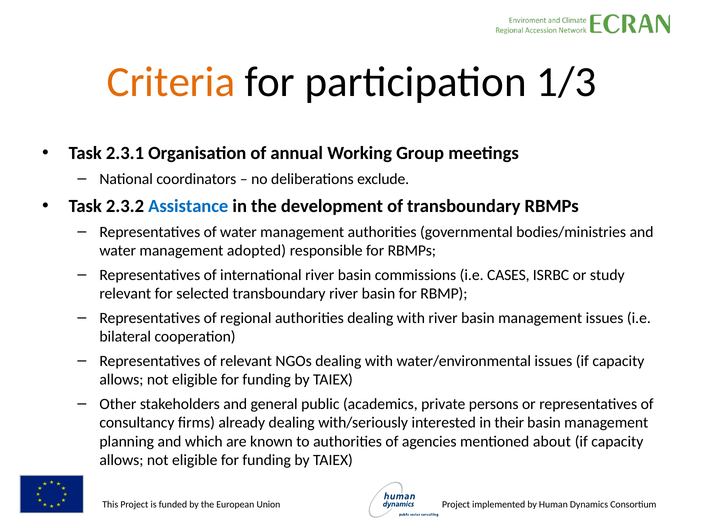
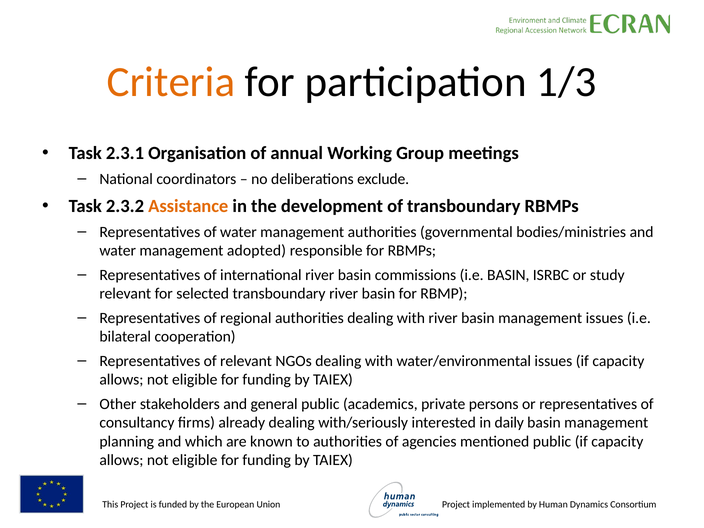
Assistance colour: blue -> orange
i.e CASES: CASES -> BASIN
their: their -> daily
mentioned about: about -> public
